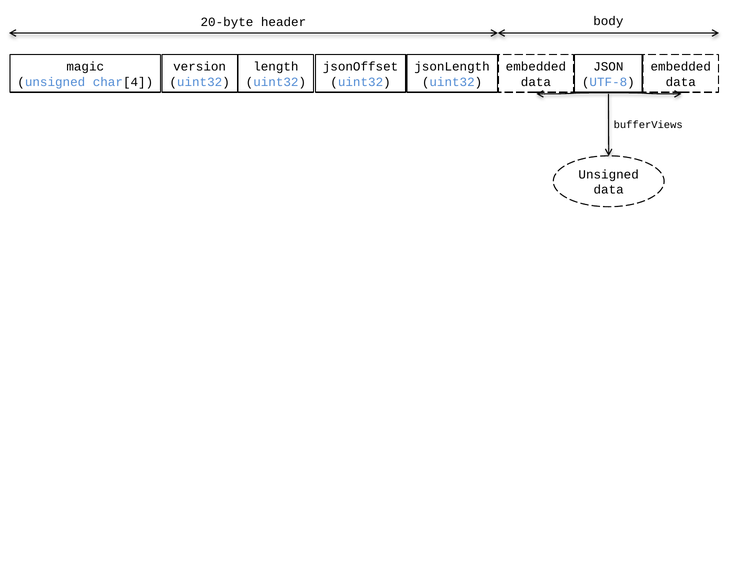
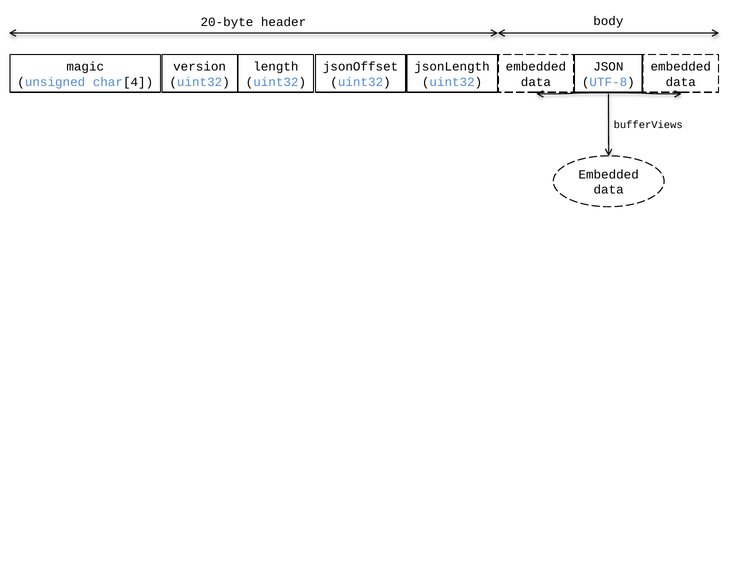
Unsigned at (609, 175): Unsigned -> Embedded
